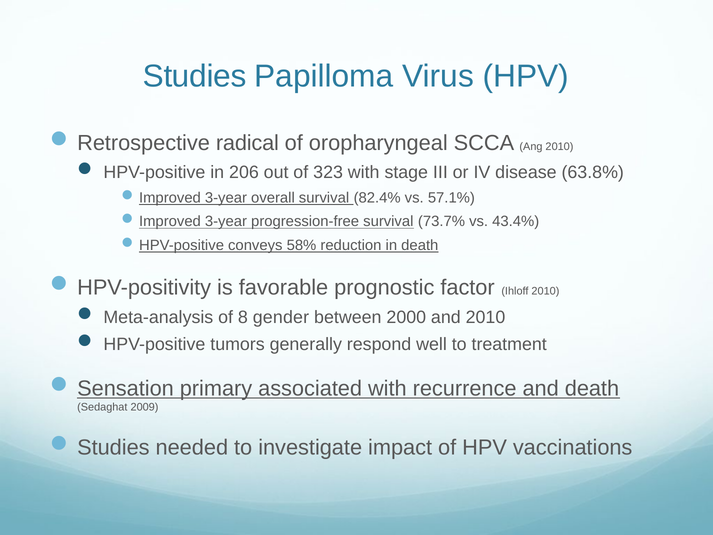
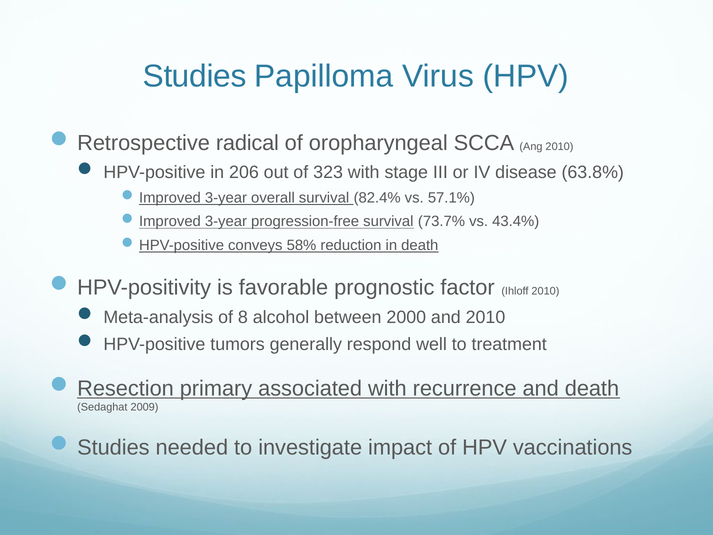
gender: gender -> alcohol
Sensation: Sensation -> Resection
